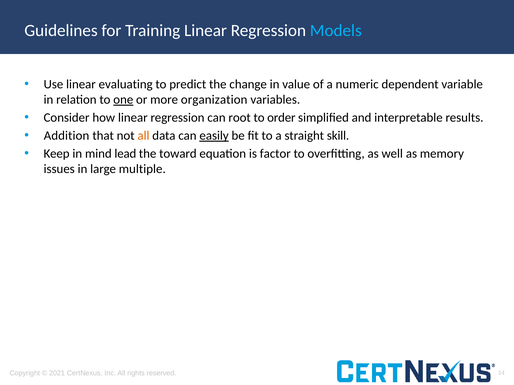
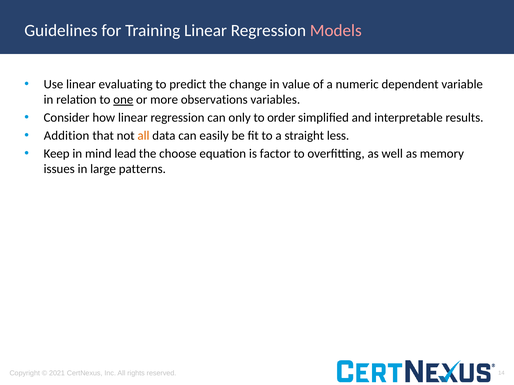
Models colour: light blue -> pink
organization: organization -> observations
root: root -> only
easily underline: present -> none
skill: skill -> less
toward: toward -> choose
multiple: multiple -> patterns
